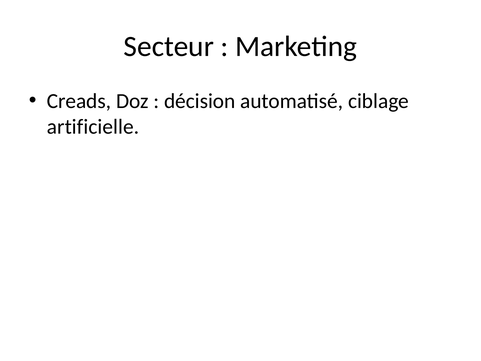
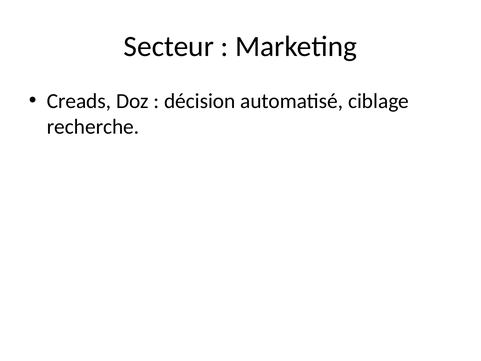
artificielle: artificielle -> recherche
